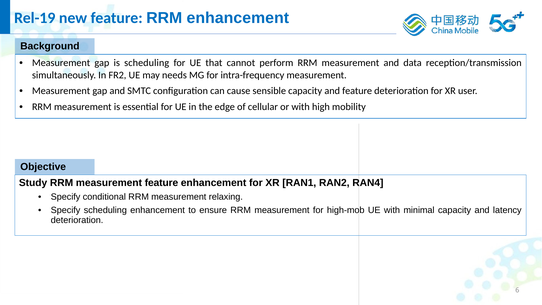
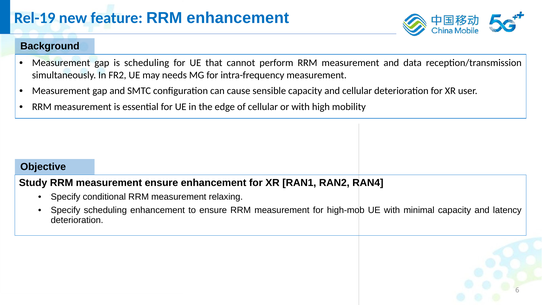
and feature: feature -> cellular
measurement feature: feature -> ensure
